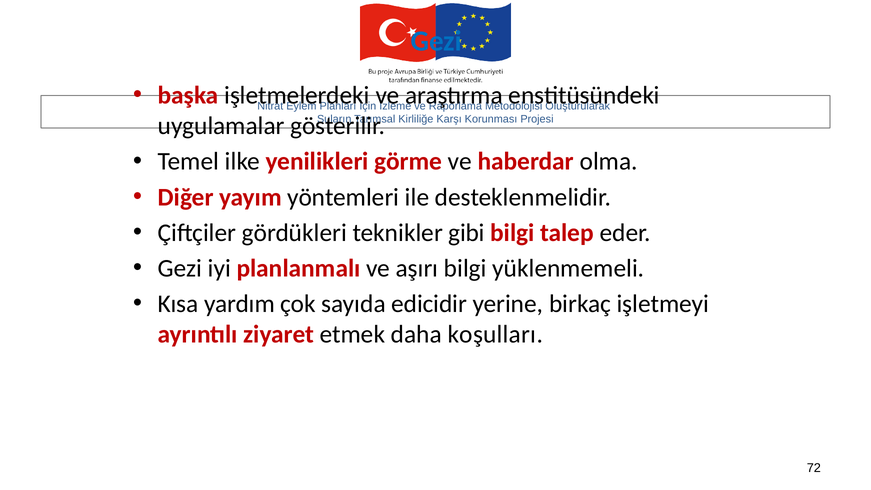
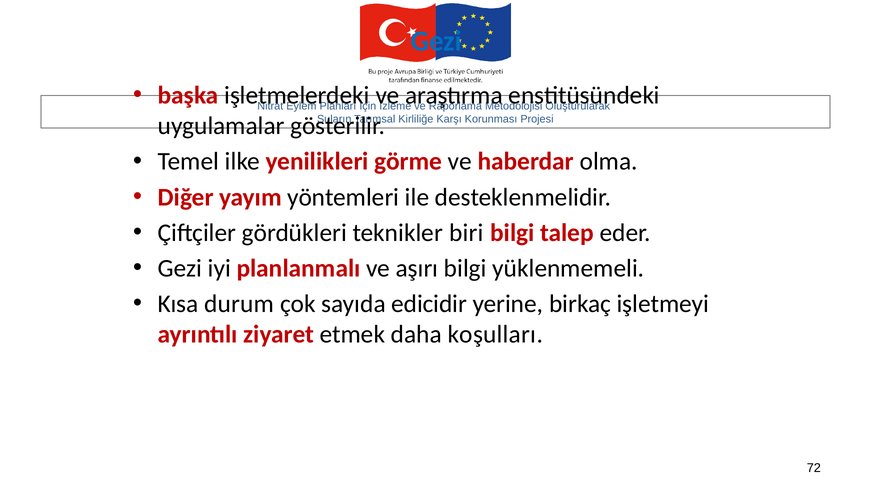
gibi: gibi -> biri
yardım: yardım -> durum
